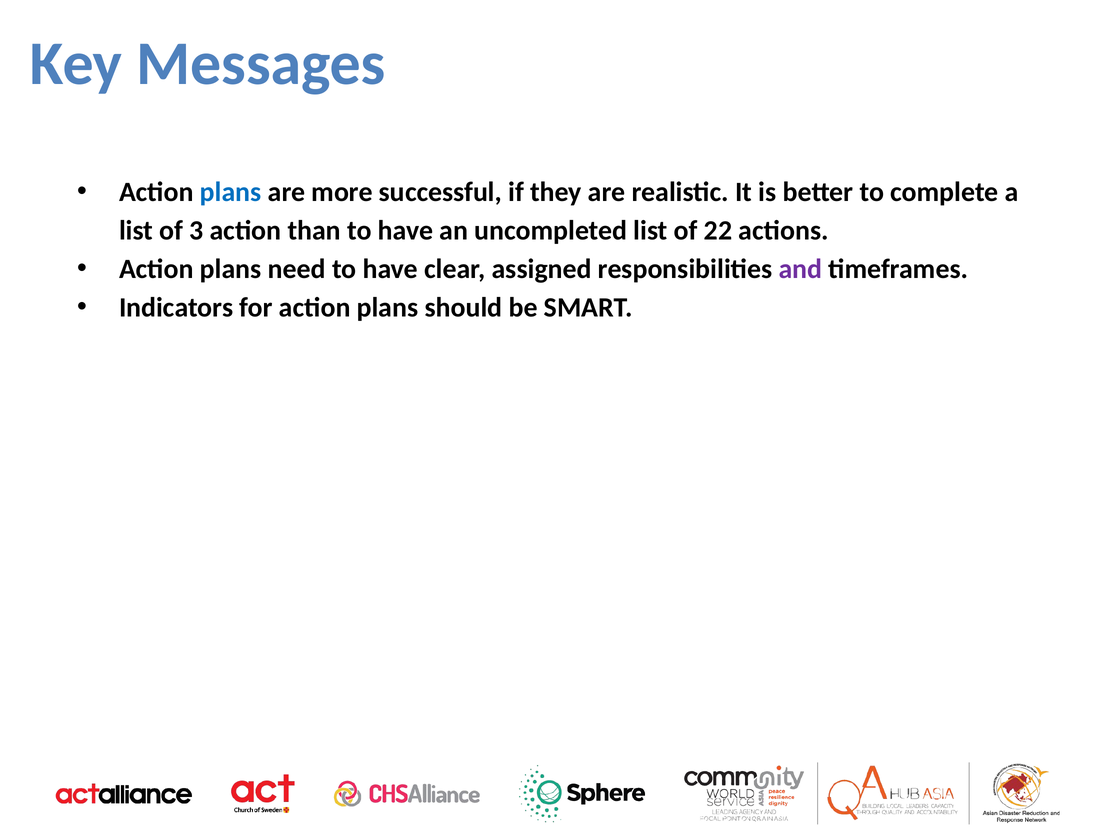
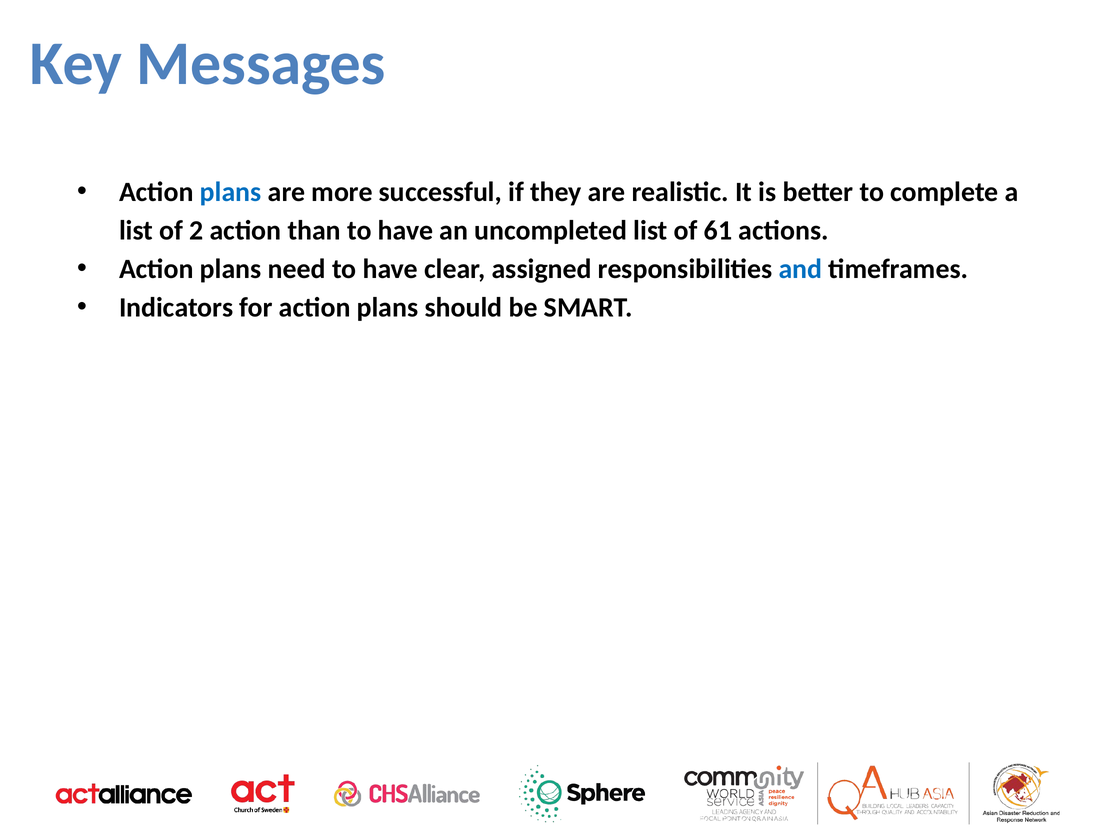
3: 3 -> 2
22: 22 -> 61
and colour: purple -> blue
